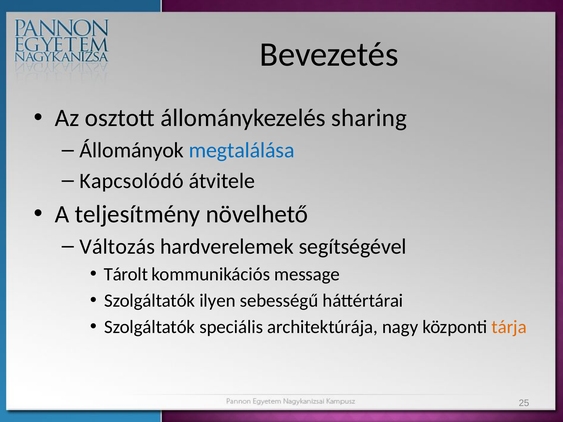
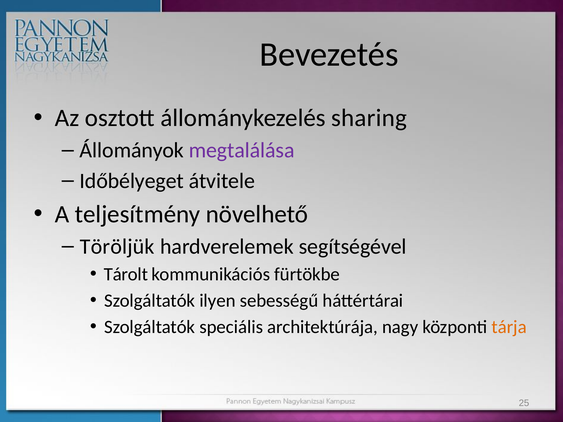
megtalálása colour: blue -> purple
Kapcsolódó: Kapcsolódó -> Időbélyeget
Változás: Változás -> Töröljük
message: message -> fürtökbe
